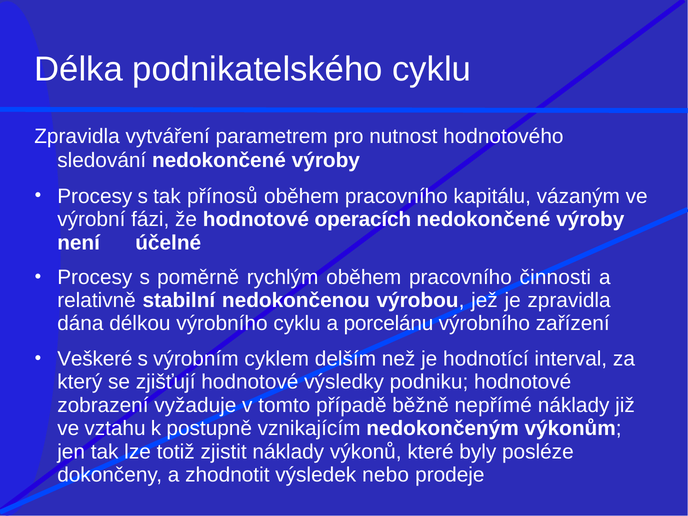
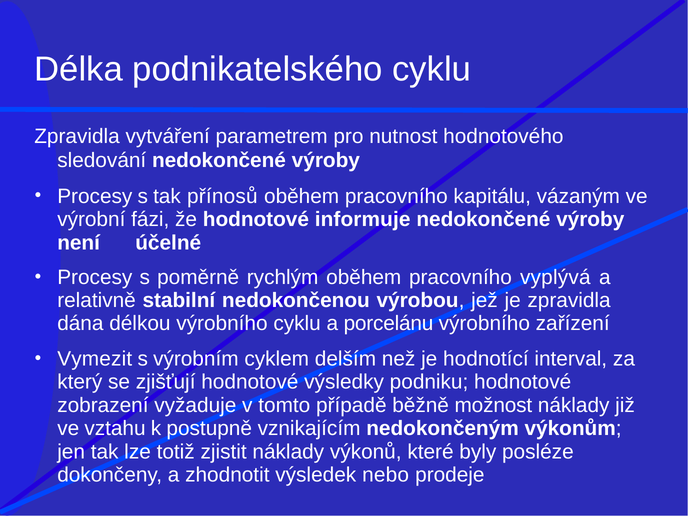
operacích: operacích -> informuje
činnosti: činnosti -> vyplývá
Veškeré: Veškeré -> Vymezit
nepřímé: nepřímé -> možnost
